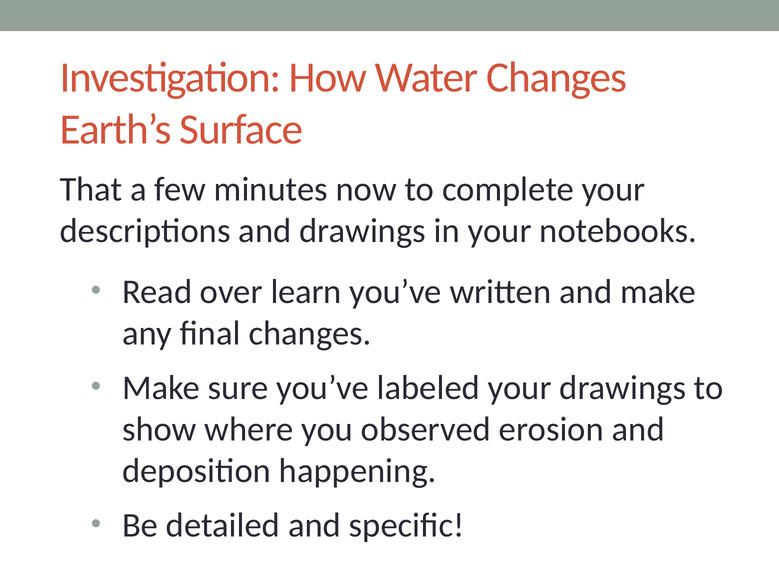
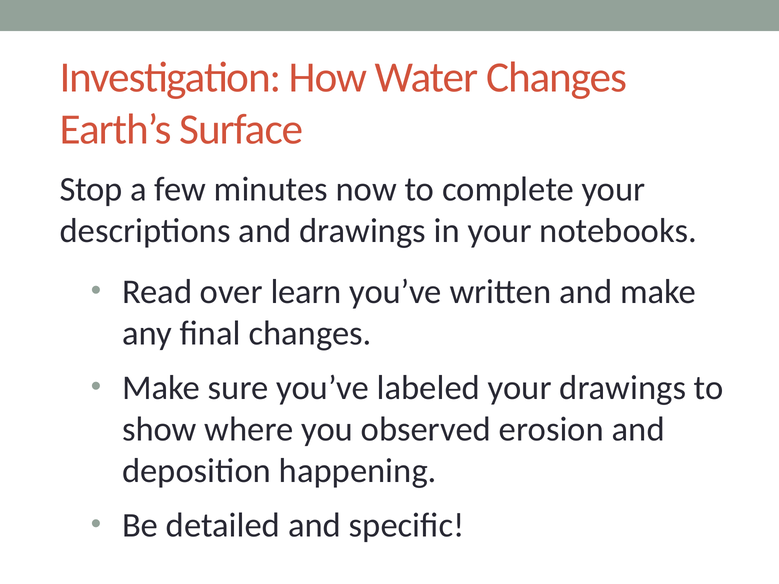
That: That -> Stop
